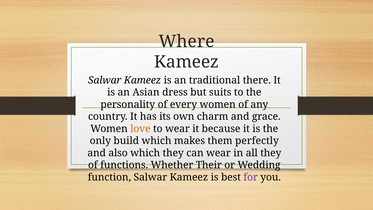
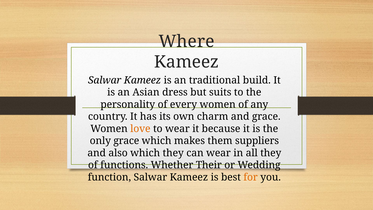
there: there -> build
only build: build -> grace
perfectly: perfectly -> suppliers
for colour: purple -> orange
